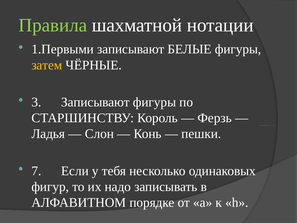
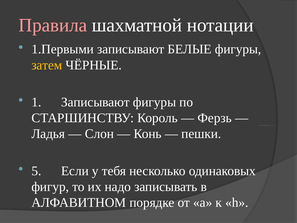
Правила colour: light green -> pink
3: 3 -> 1
7: 7 -> 5
